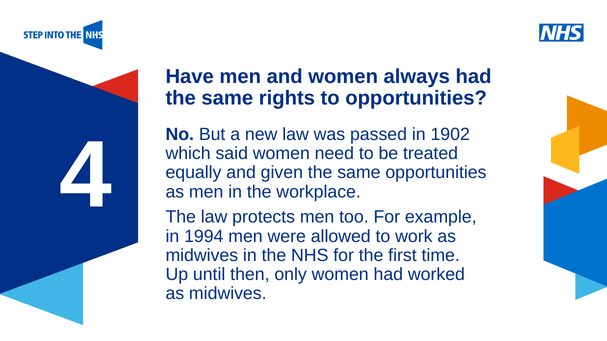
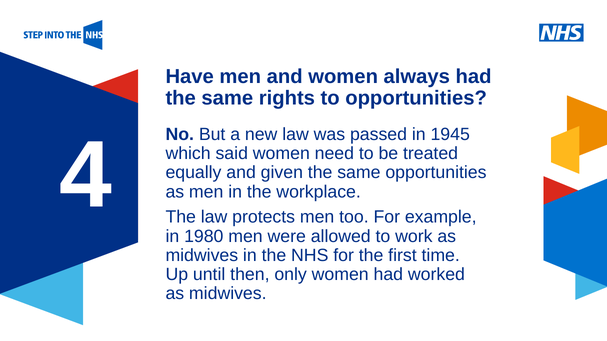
1902: 1902 -> 1945
1994: 1994 -> 1980
